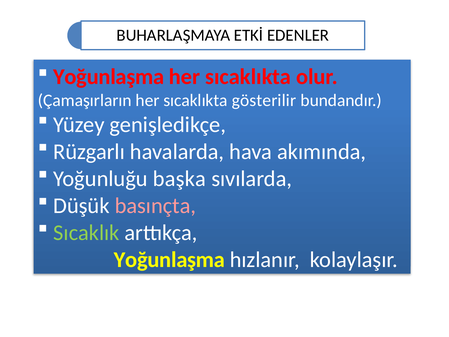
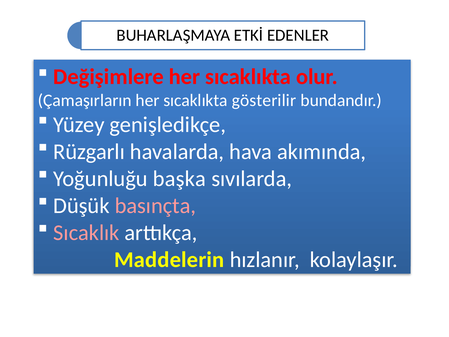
Yoğunlaşma at (109, 77): Yoğunlaşma -> Değişimlere
Sıcaklık colour: light green -> pink
Yoğunlaşma at (169, 259): Yoğunlaşma -> Maddelerin
